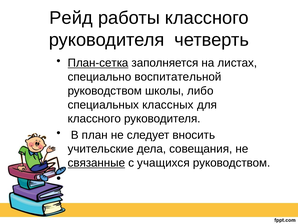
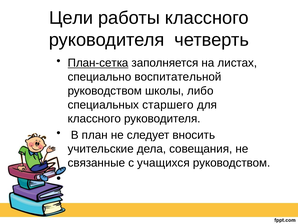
Рейд: Рейд -> Цели
классных: классных -> старшего
связанные underline: present -> none
